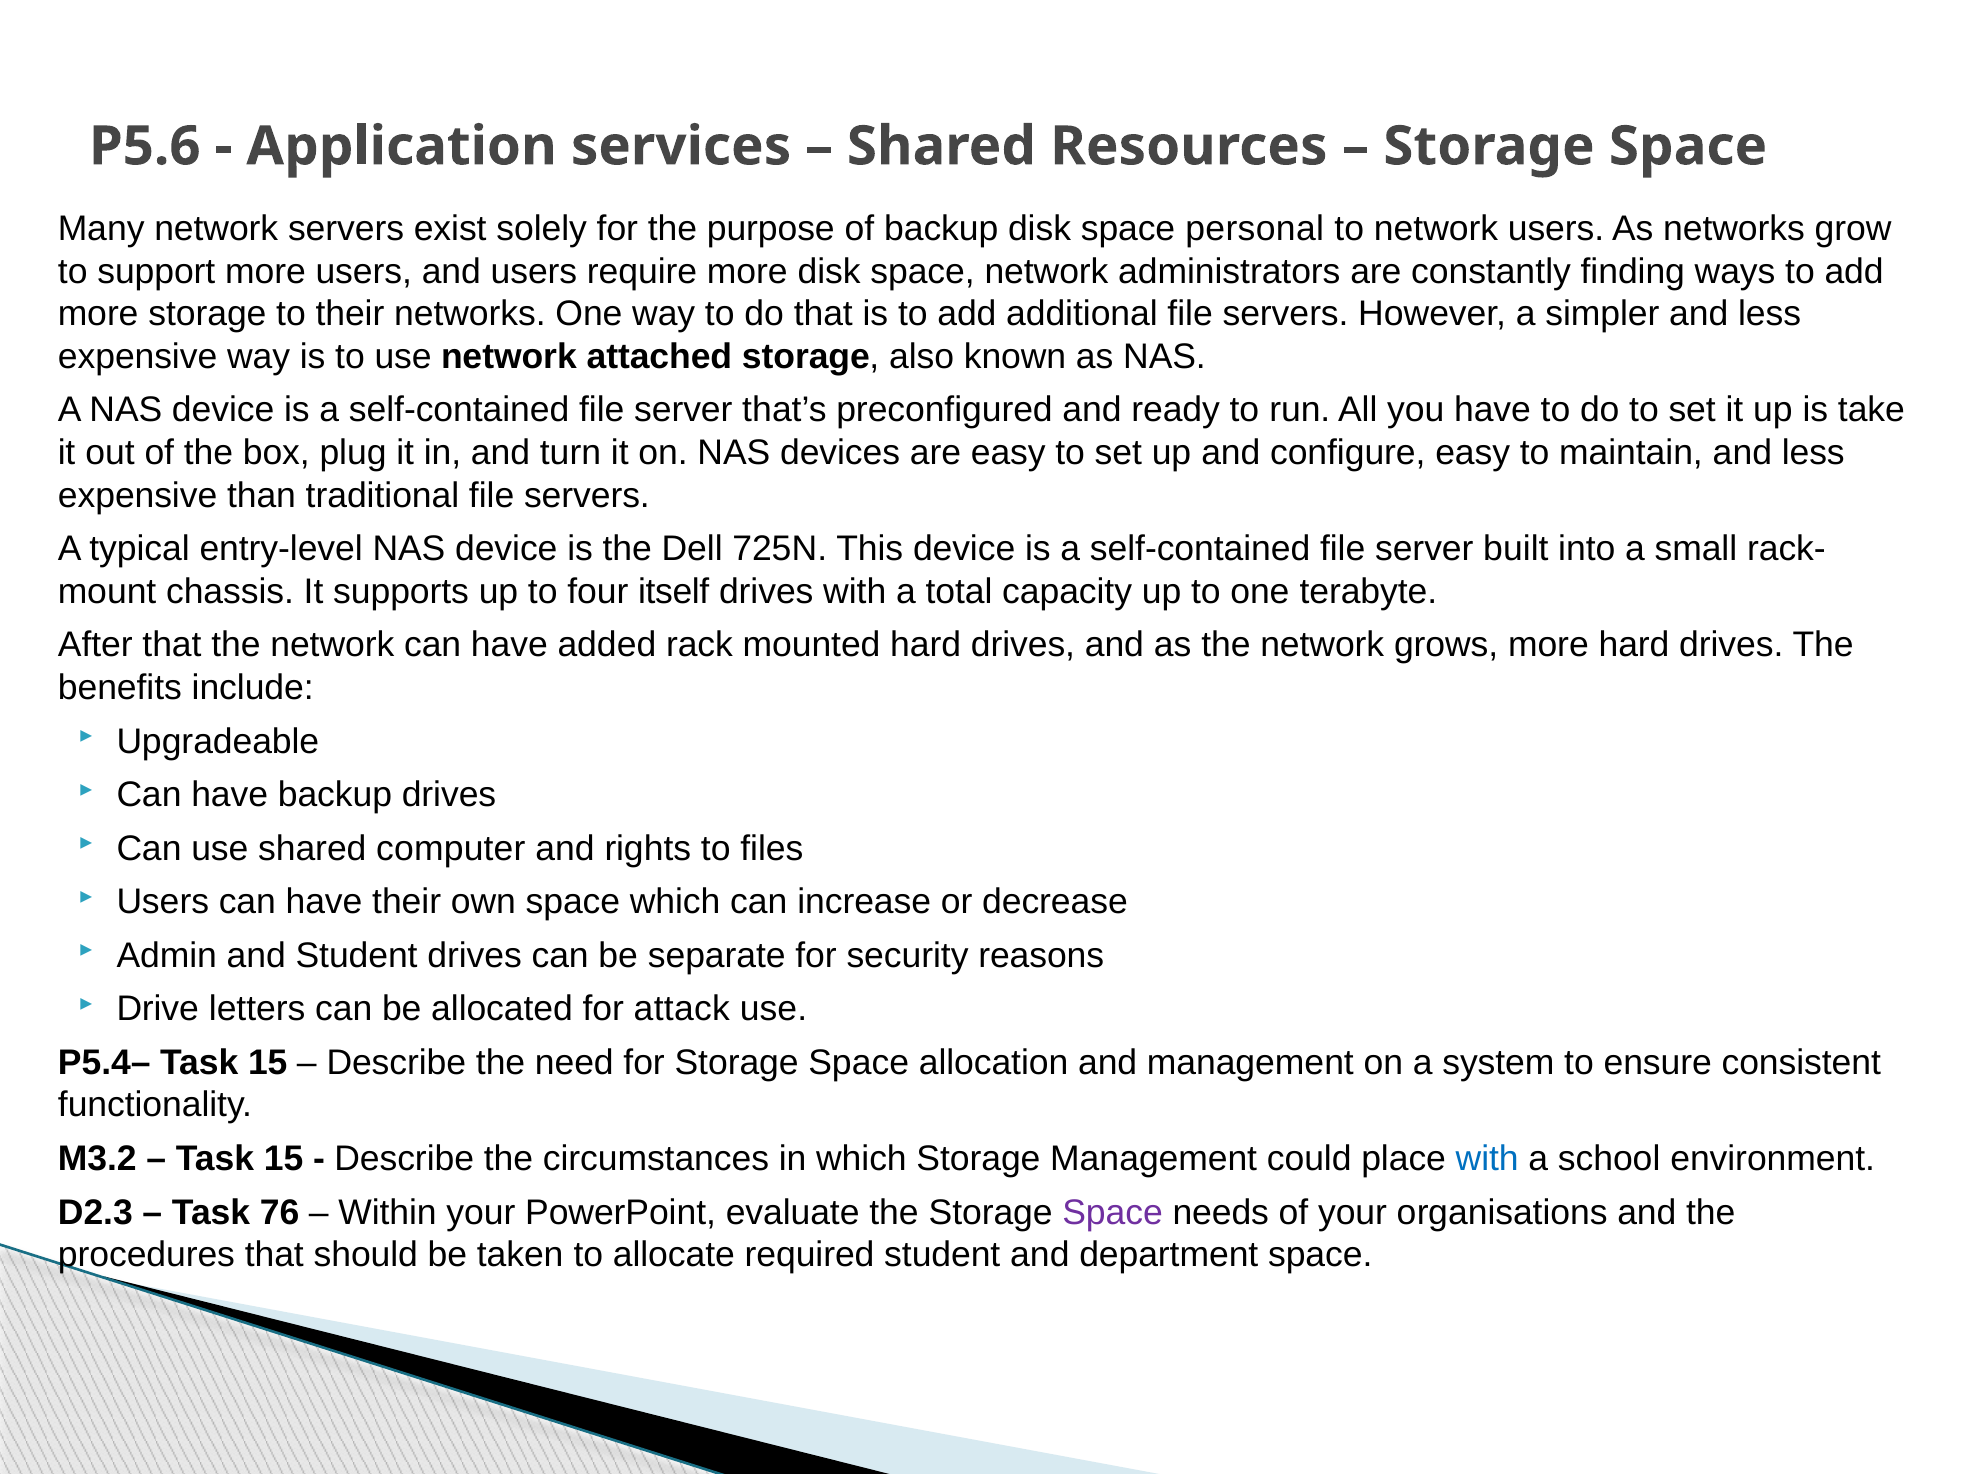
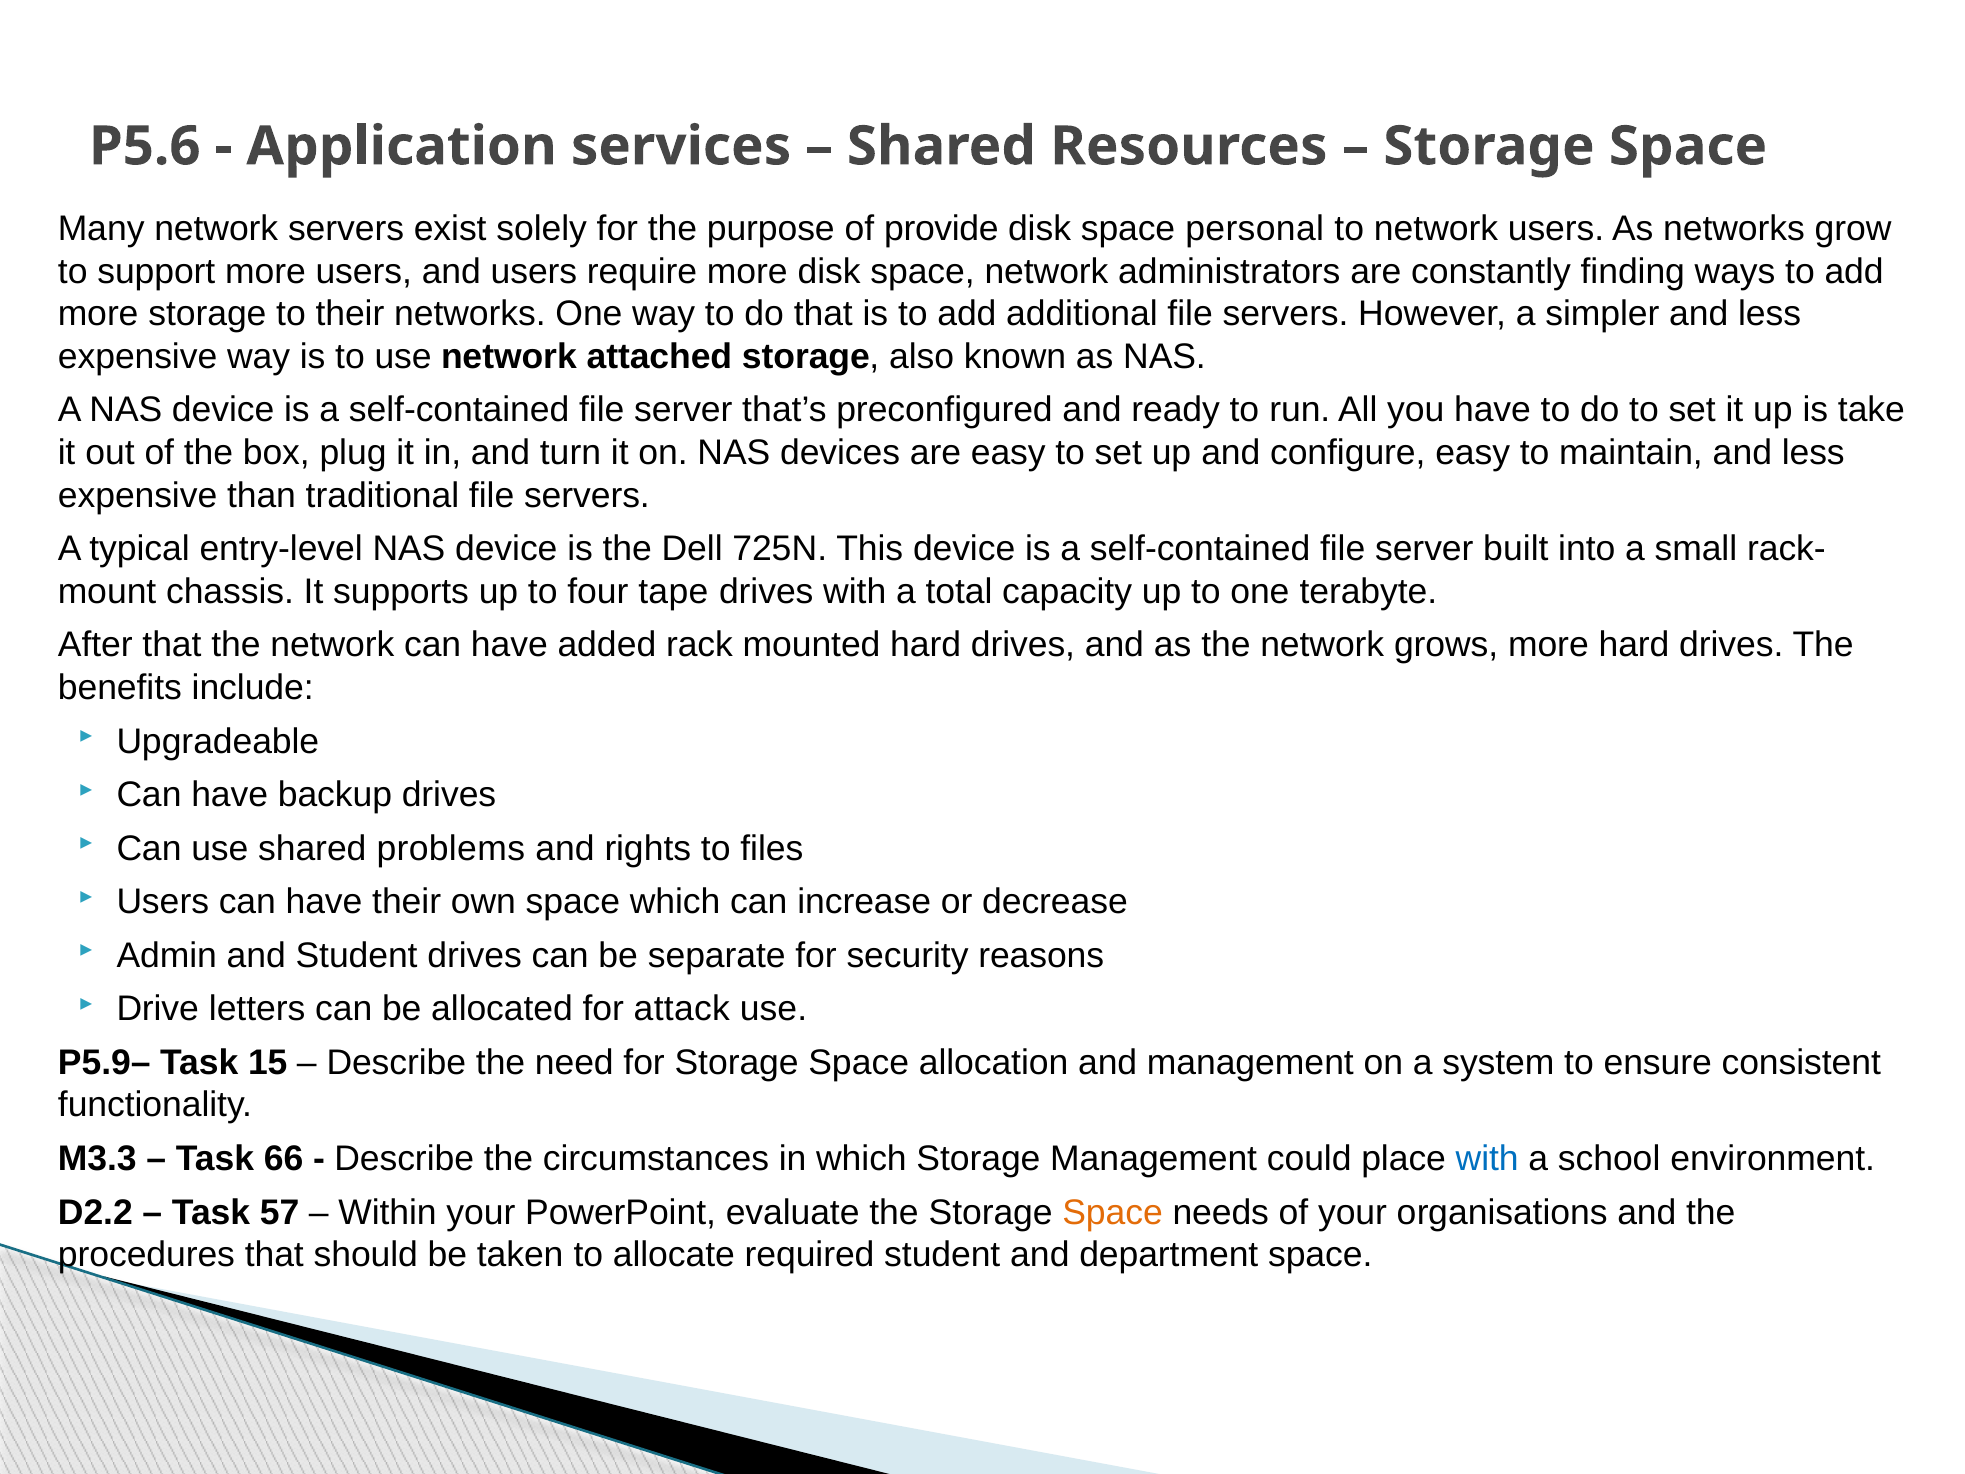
of backup: backup -> provide
itself: itself -> tape
computer: computer -> problems
P5.4–: P5.4– -> P5.9–
M3.2: M3.2 -> M3.3
15 at (284, 1159): 15 -> 66
D2.3: D2.3 -> D2.2
76: 76 -> 57
Space at (1113, 1212) colour: purple -> orange
